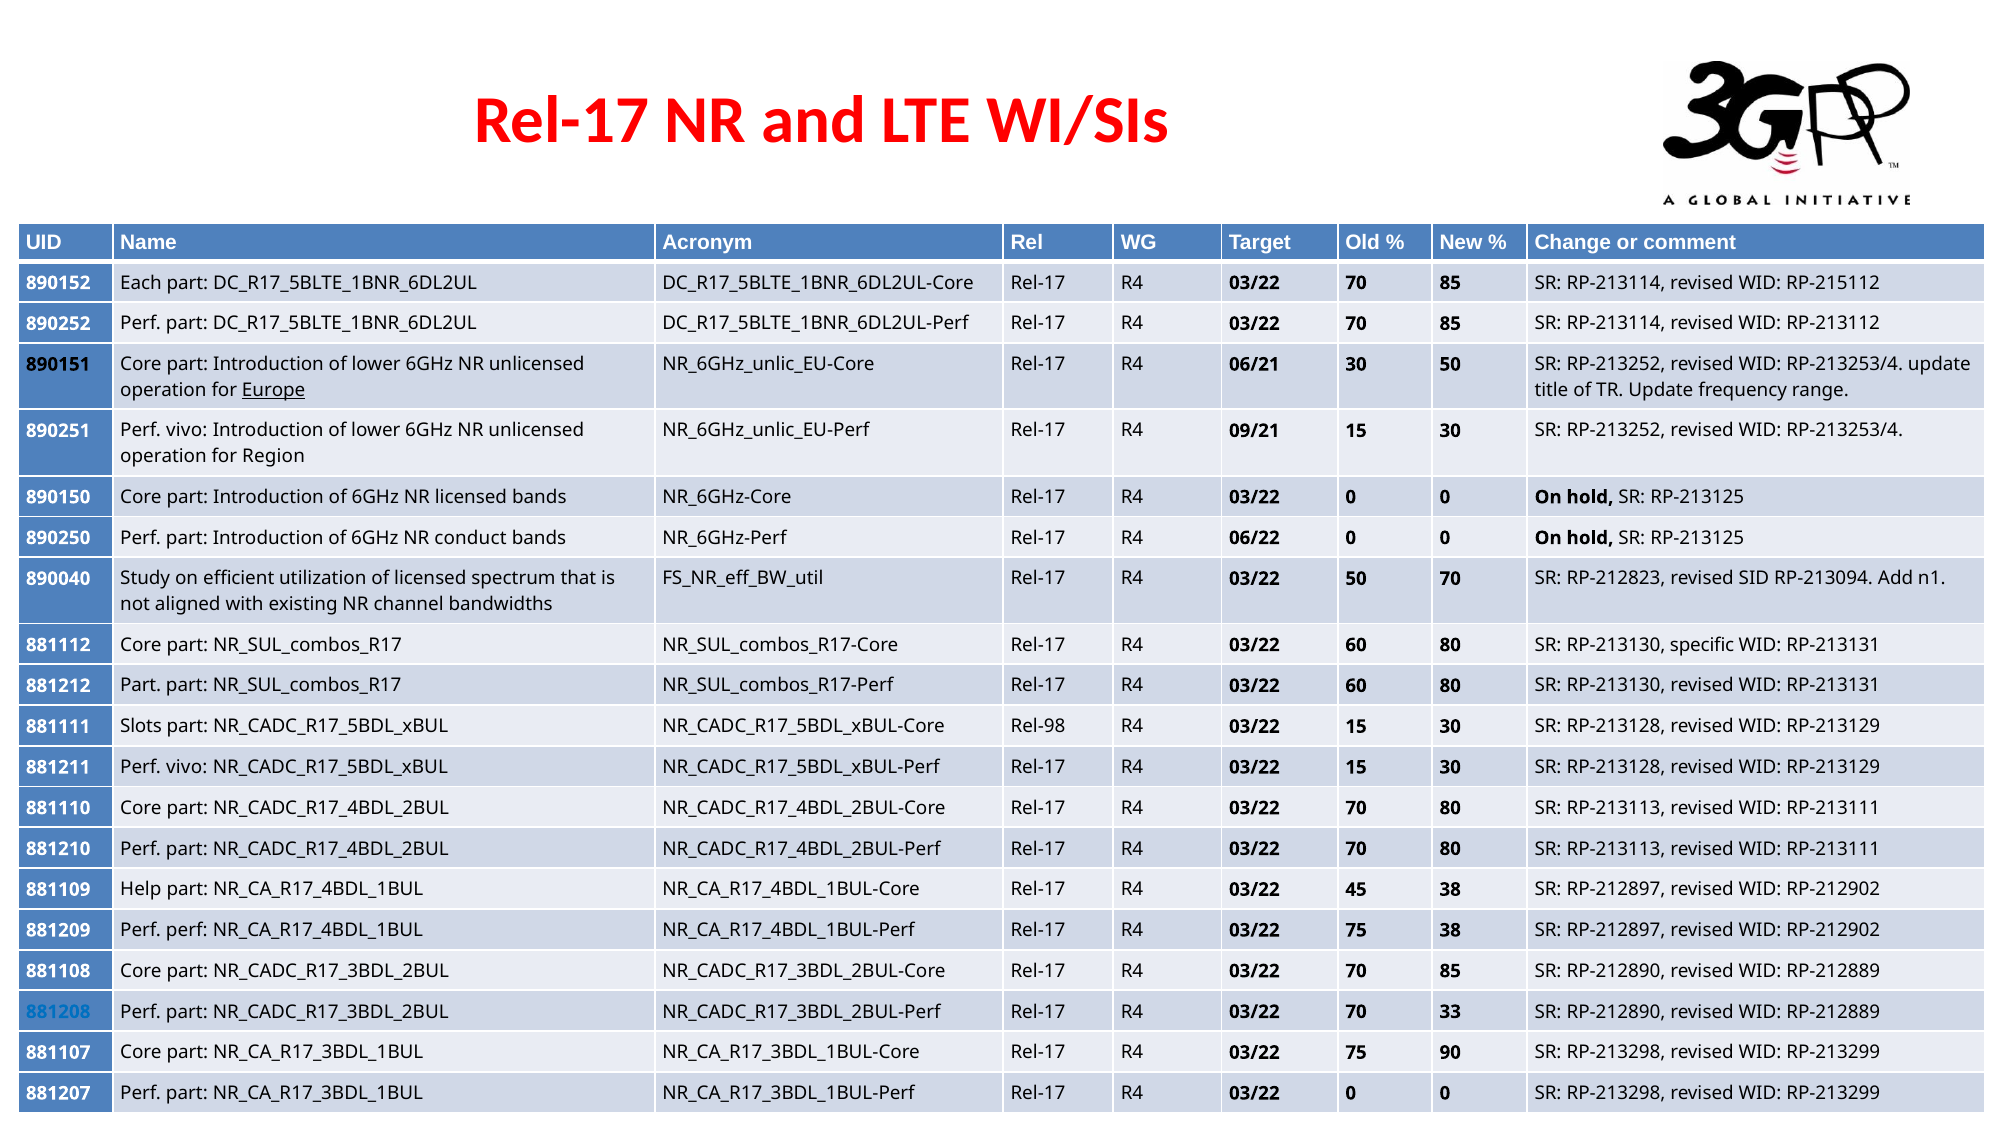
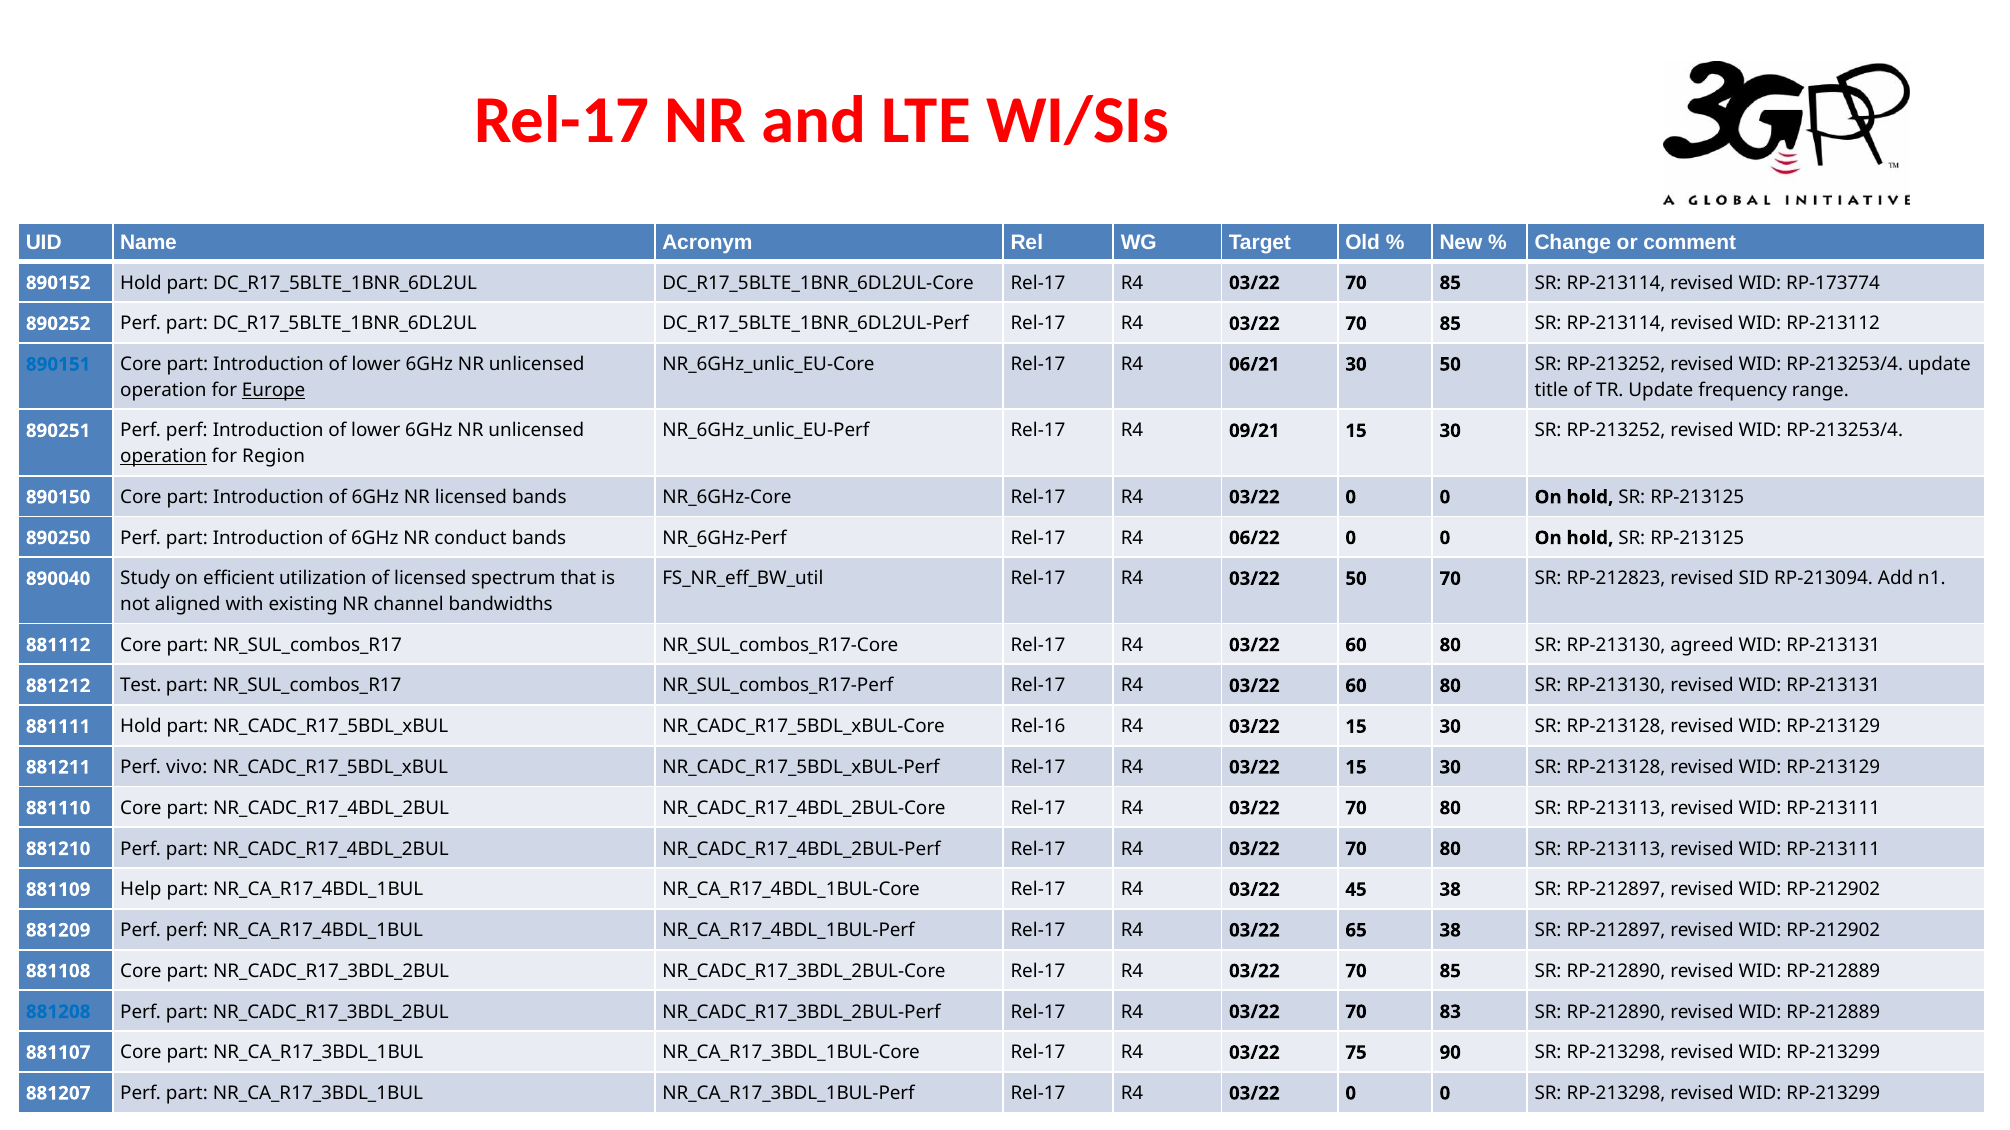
890152 Each: Each -> Hold
RP-215112: RP-215112 -> RP-173774
890151 colour: black -> blue
890251 Perf vivo: vivo -> perf
operation at (163, 457) underline: none -> present
specific: specific -> agreed
881212 Part: Part -> Test
881111 Slots: Slots -> Hold
Rel-98: Rel-98 -> Rel-16
75 at (1356, 931): 75 -> 65
33: 33 -> 83
